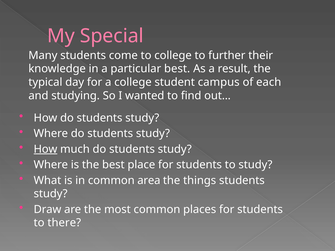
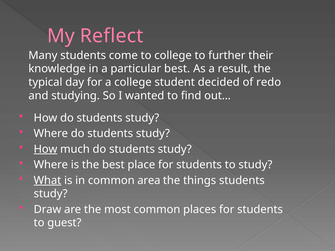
Special: Special -> Reflect
campus: campus -> decided
each: each -> redo
What underline: none -> present
there: there -> guest
